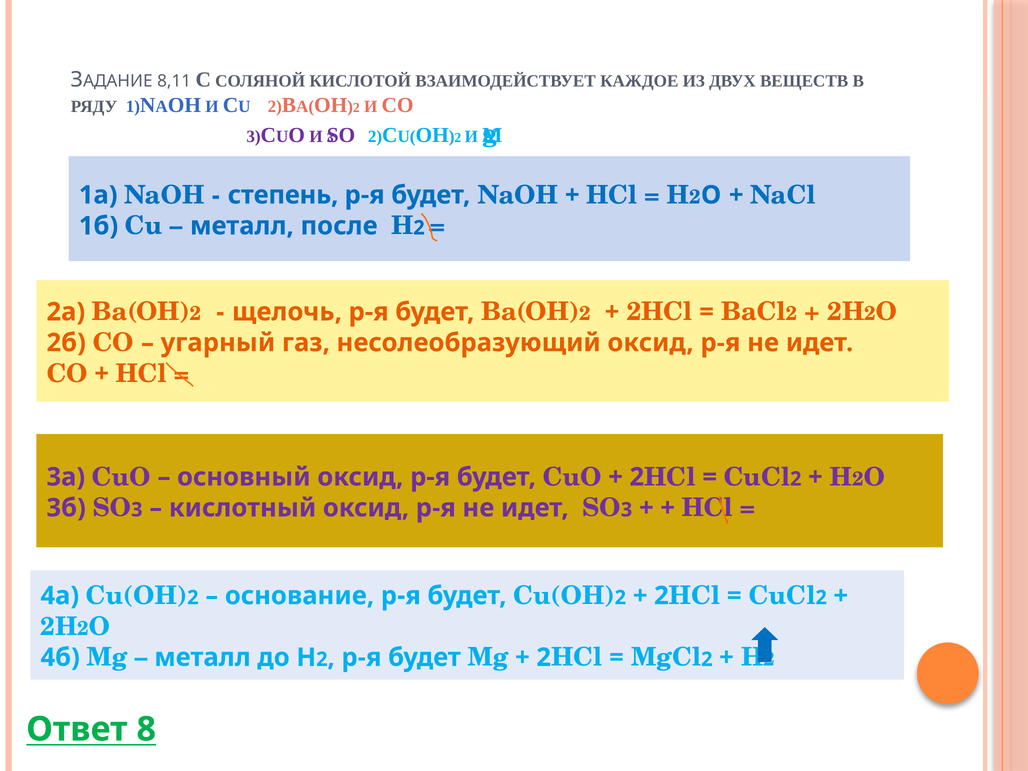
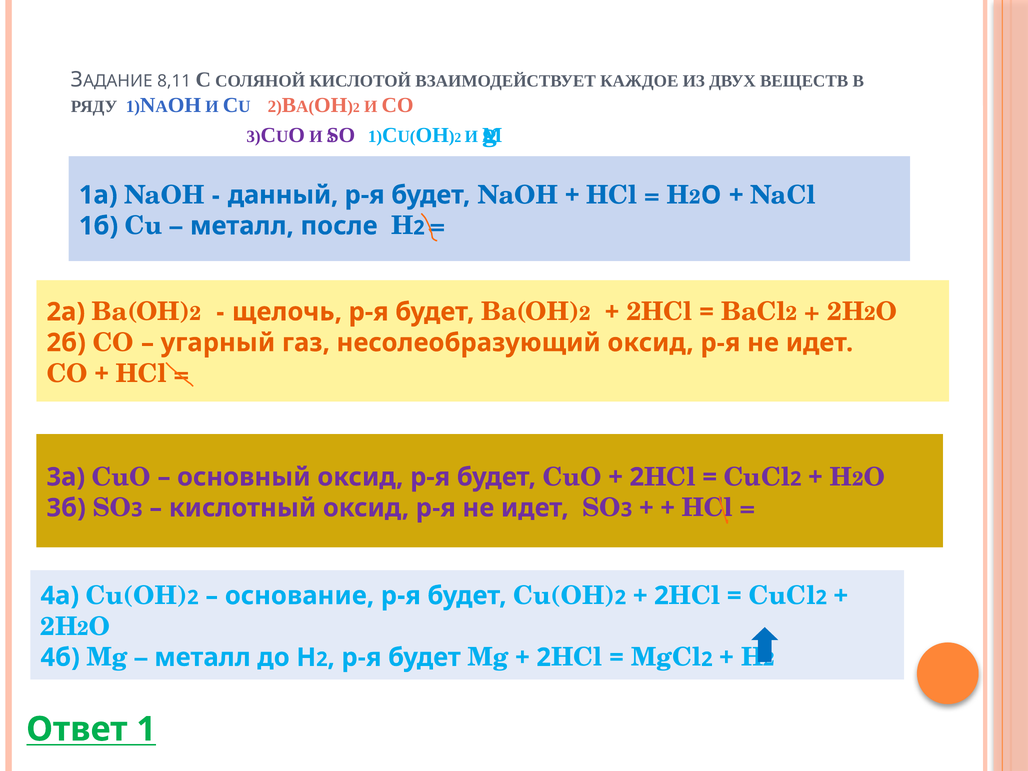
2 at (375, 137): 2 -> 1
степень: степень -> данный
Ответ 8: 8 -> 1
